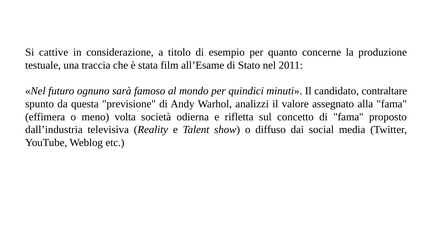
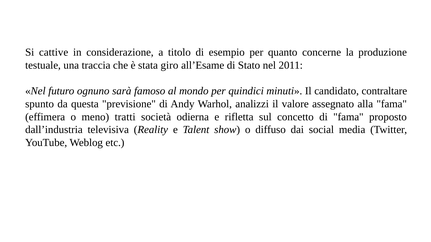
film: film -> giro
volta: volta -> tratti
